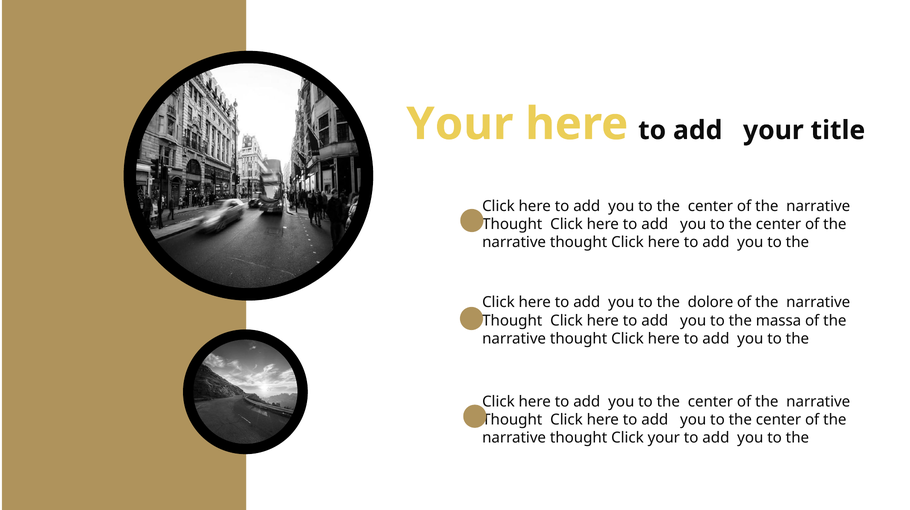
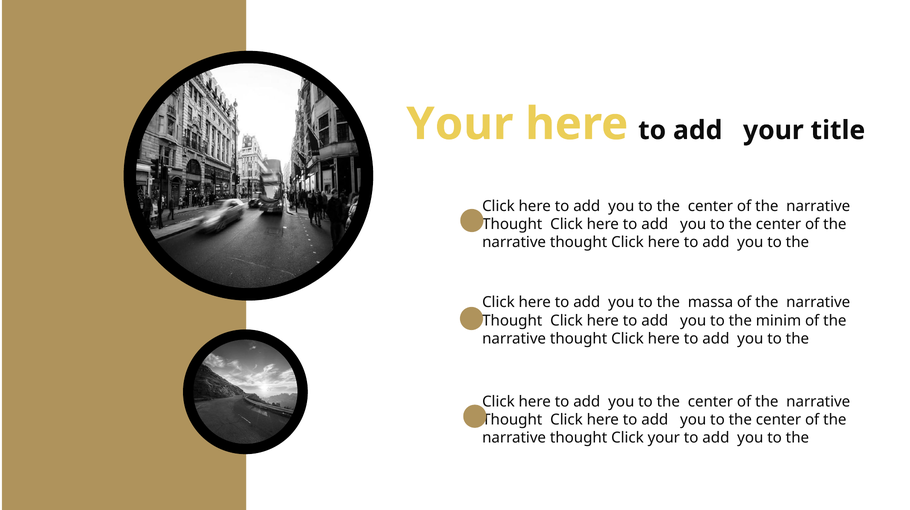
dolore: dolore -> massa
massa: massa -> minim
